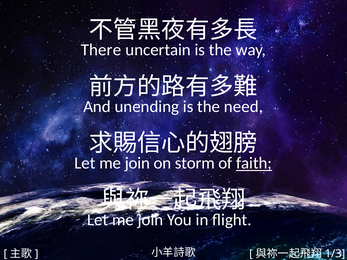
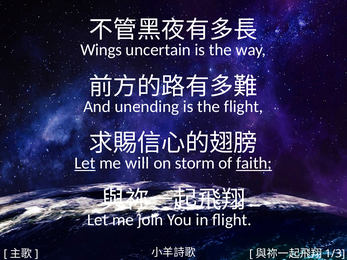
There: There -> Wings
the need: need -> flight
Let at (85, 163) underline: none -> present
join at (137, 163): join -> will
